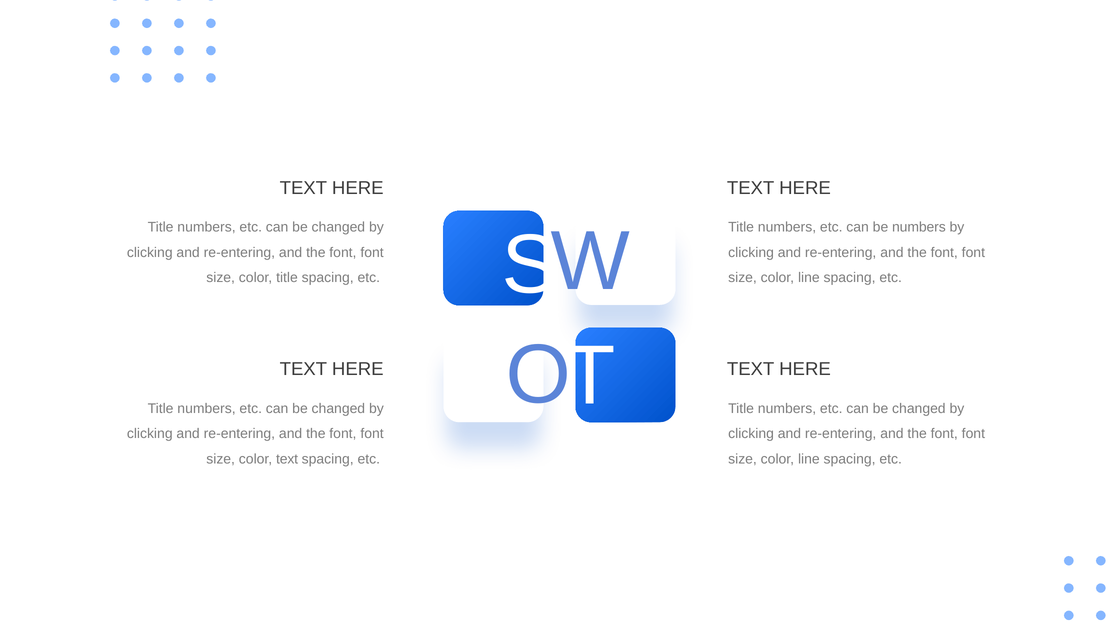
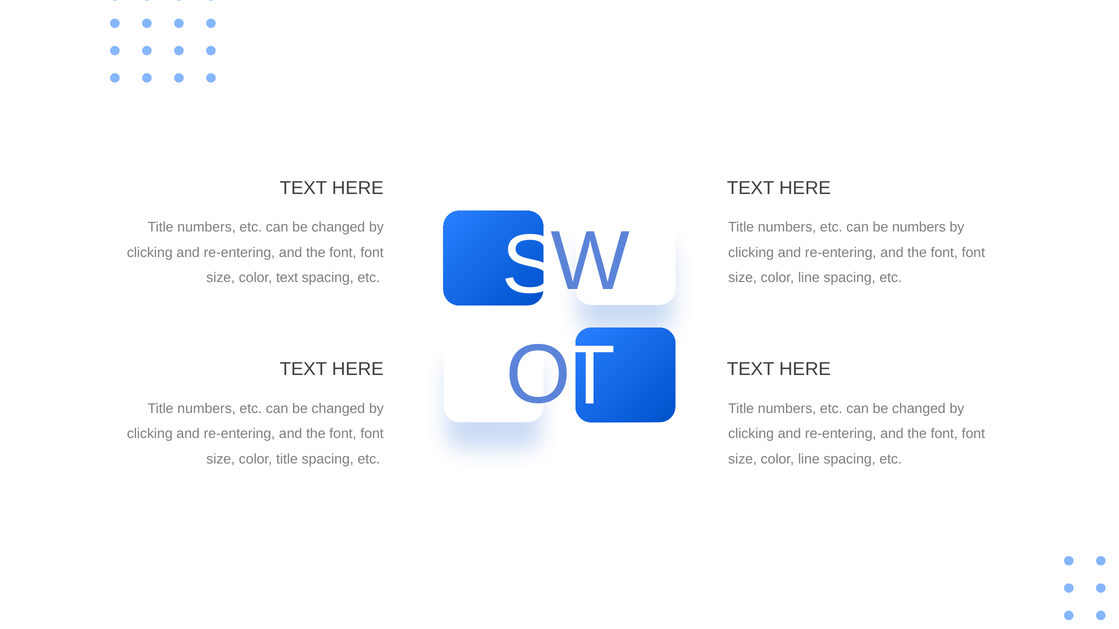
color title: title -> text
color text: text -> title
